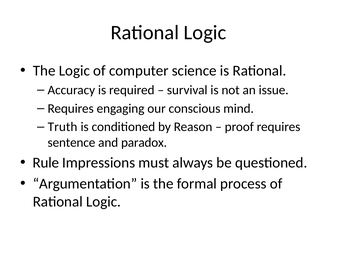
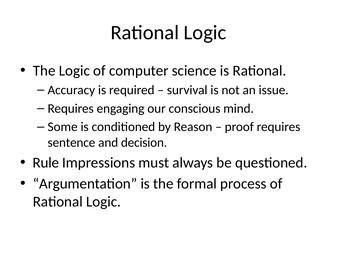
Truth: Truth -> Some
paradox: paradox -> decision
